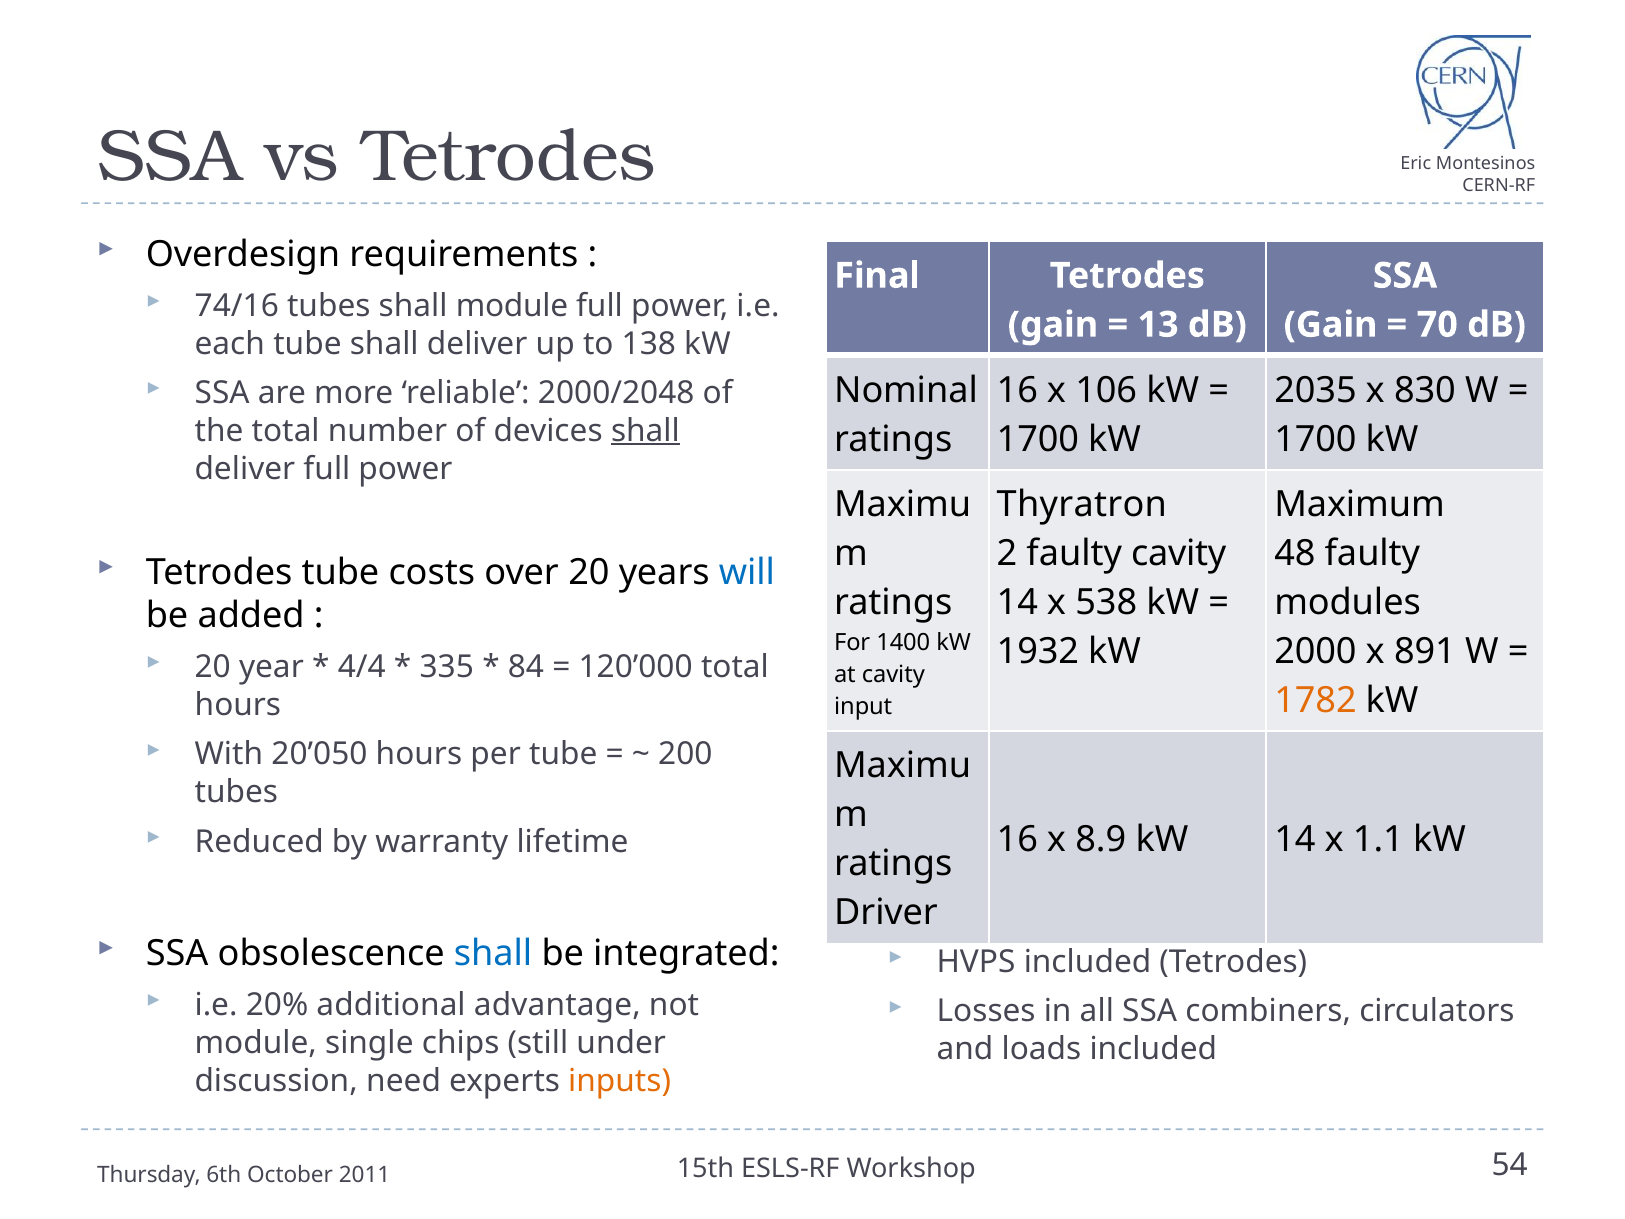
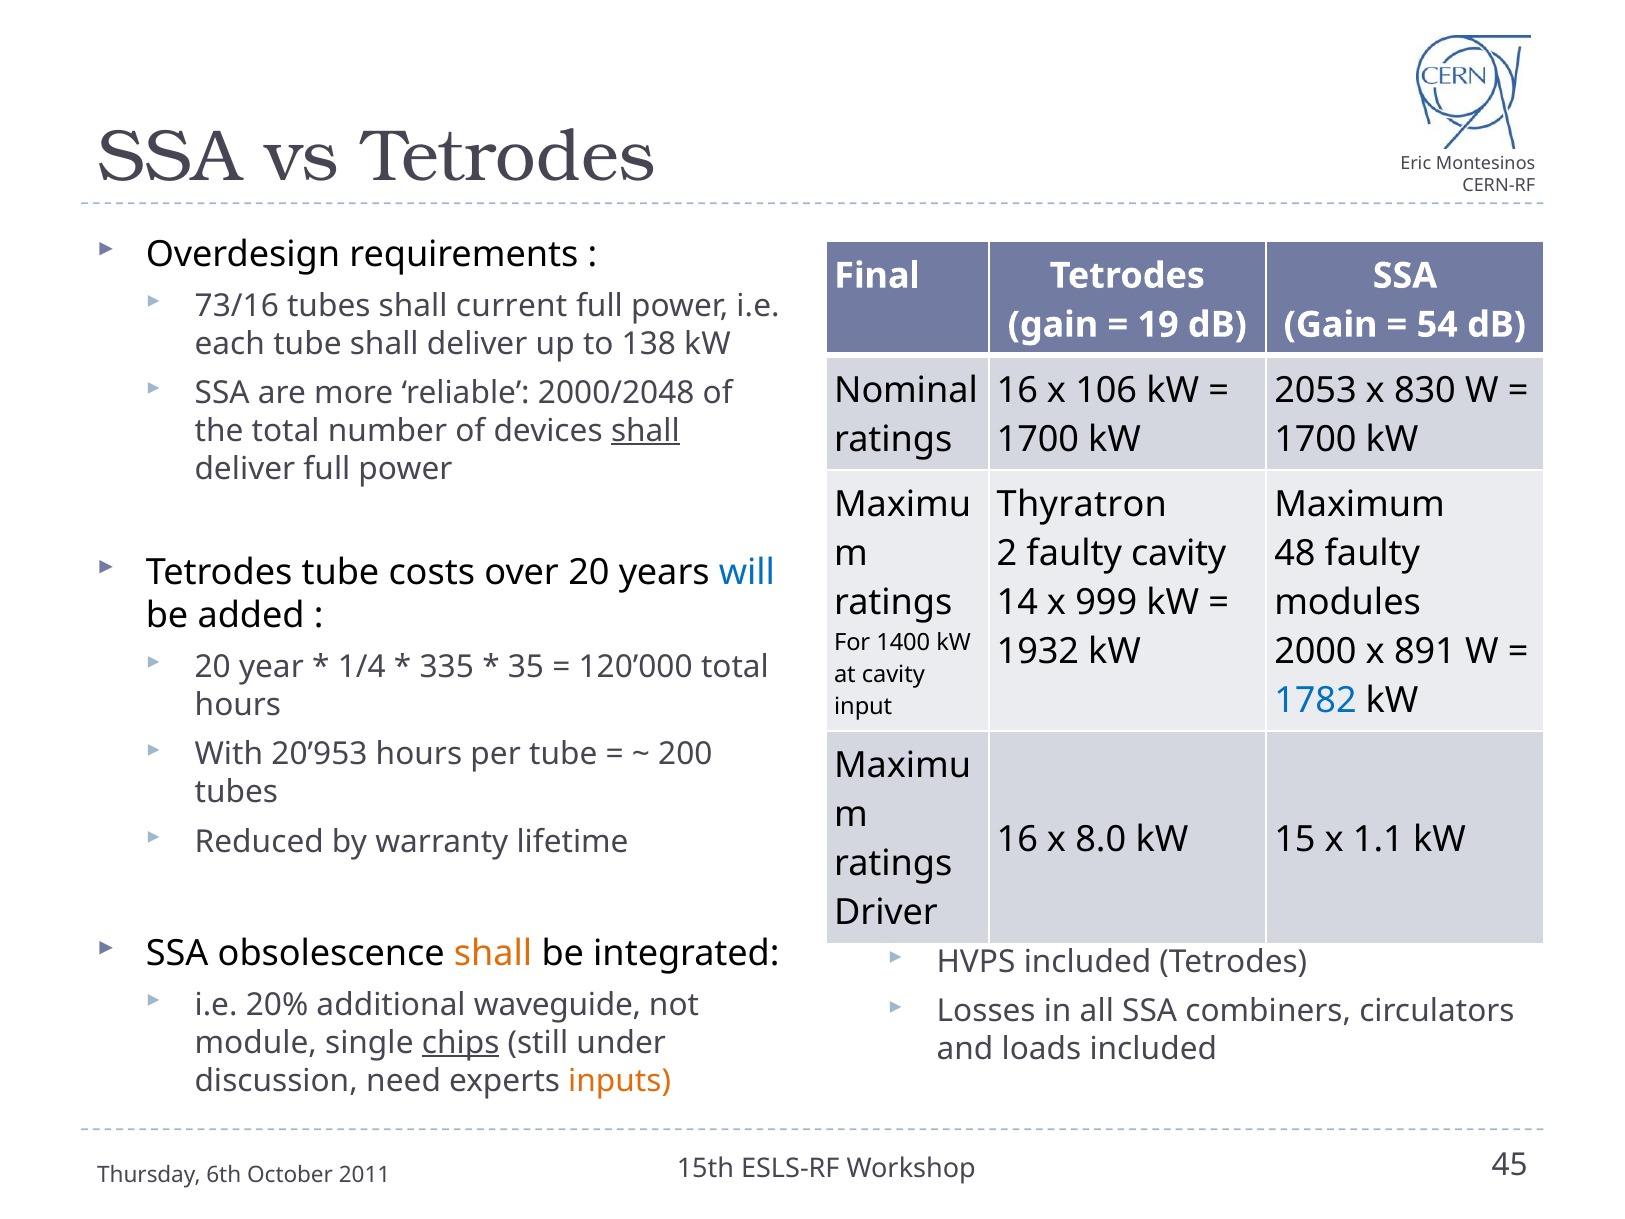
74/16: 74/16 -> 73/16
shall module: module -> current
13: 13 -> 19
70: 70 -> 54
2035: 2035 -> 2053
538: 538 -> 999
4/4: 4/4 -> 1/4
84: 84 -> 35
1782 colour: orange -> blue
20’050: 20’050 -> 20’953
8.9: 8.9 -> 8.0
kW 14: 14 -> 15
shall at (493, 953) colour: blue -> orange
advantage: advantage -> waveguide
chips underline: none -> present
54: 54 -> 45
